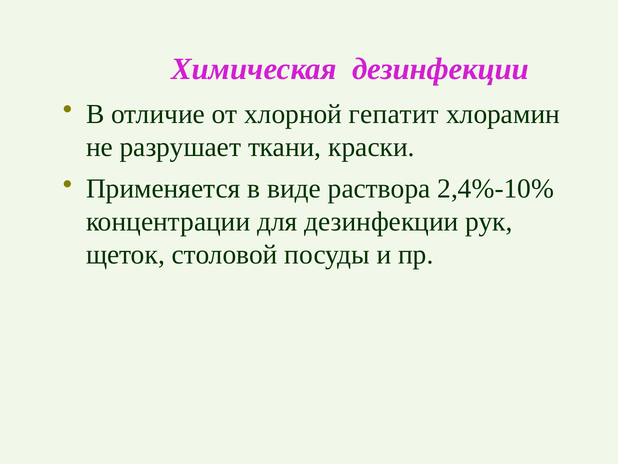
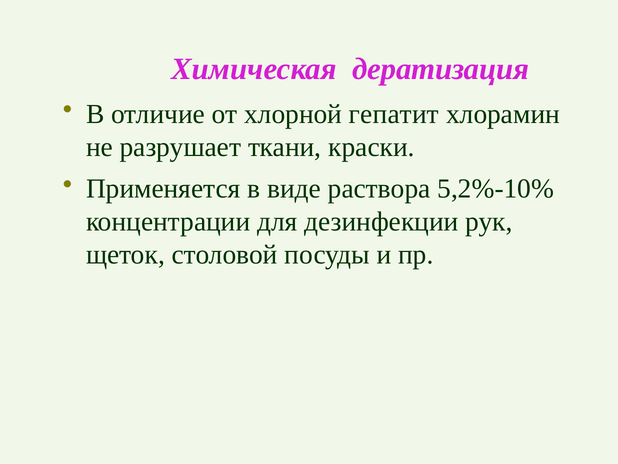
Химическая дезинфекции: дезинфекции -> дератизация
2,4%-10%: 2,4%-10% -> 5,2%-10%
